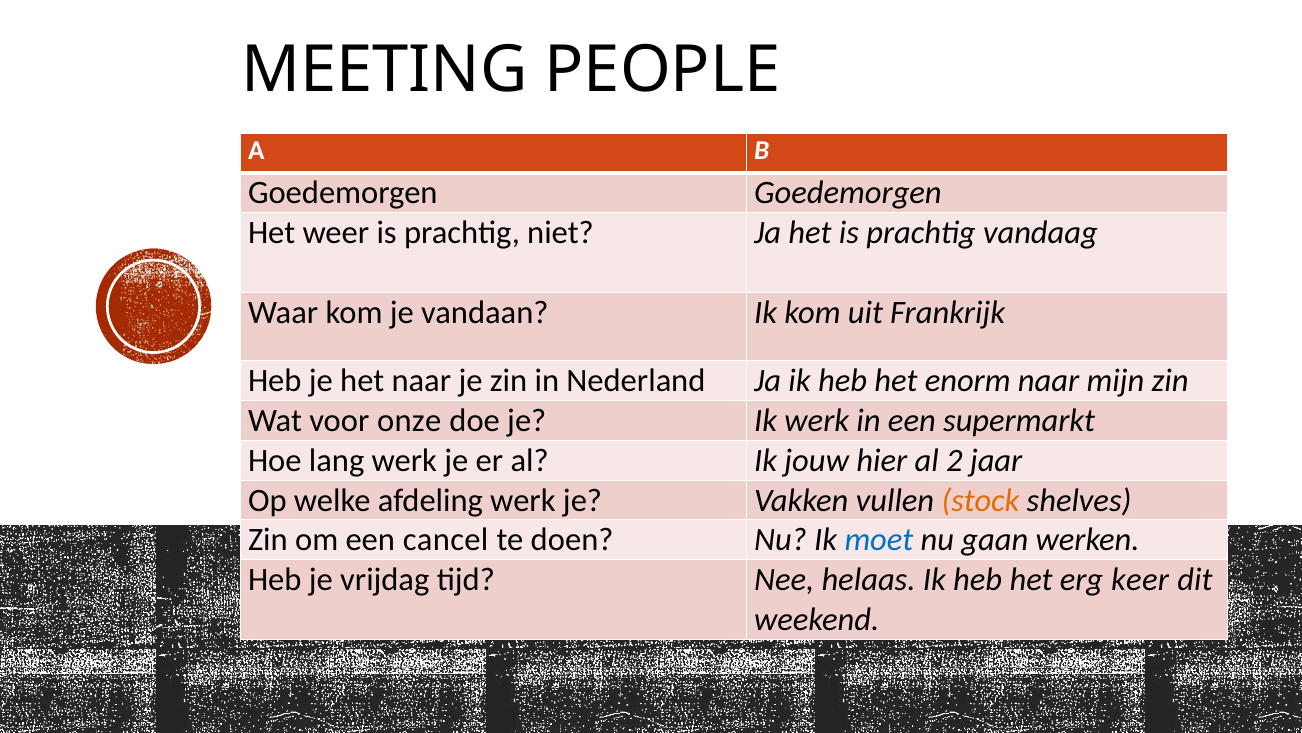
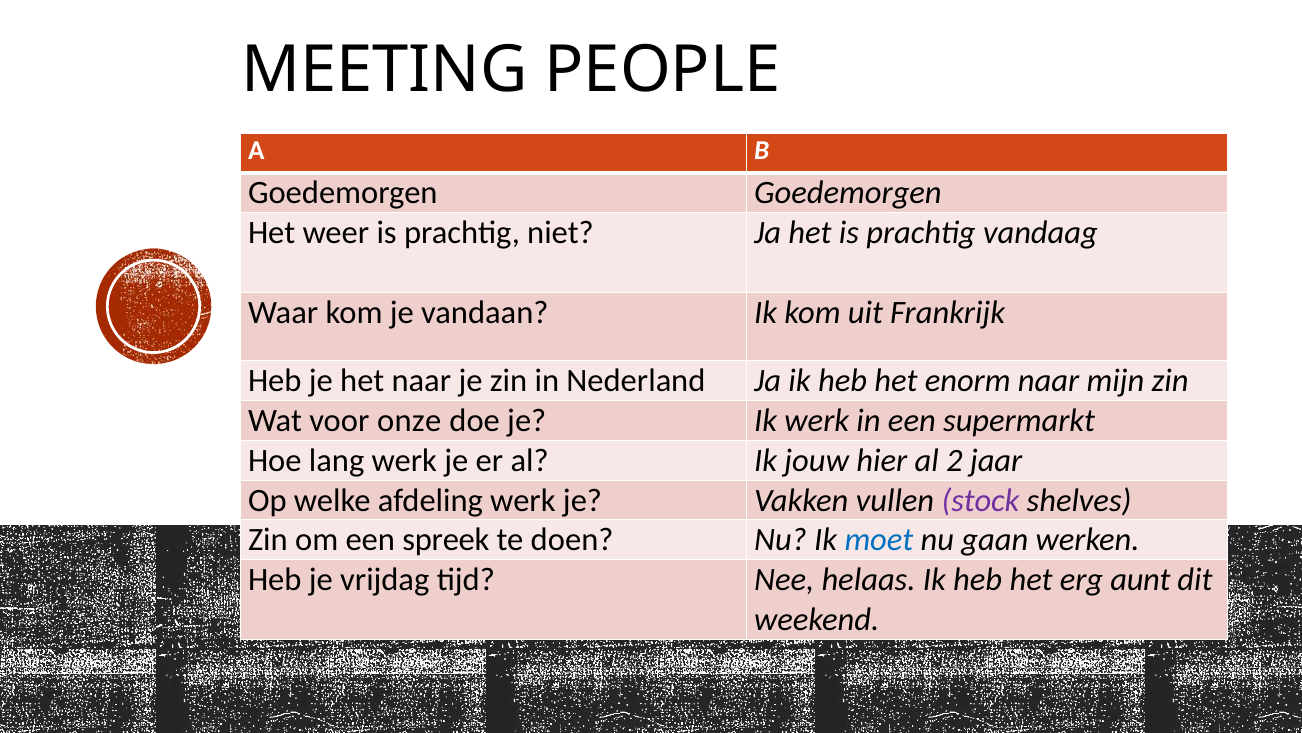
stock colour: orange -> purple
cancel: cancel -> spreek
keer: keer -> aunt
